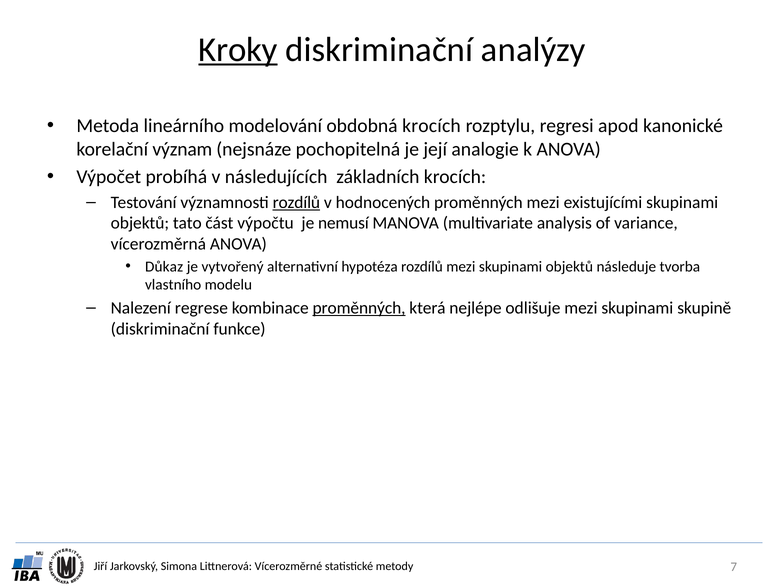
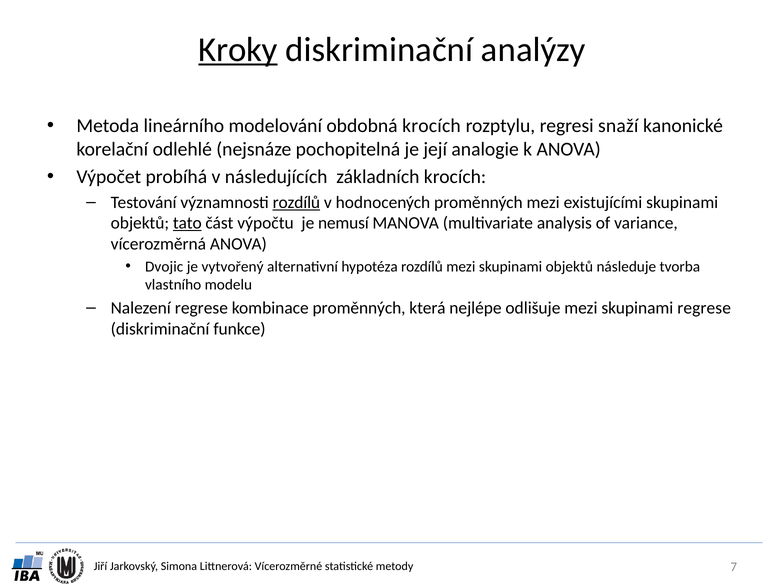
apod: apod -> snaží
význam: význam -> odlehlé
tato underline: none -> present
Důkaz: Důkaz -> Dvojic
proměnných at (359, 308) underline: present -> none
skupinami skupině: skupině -> regrese
